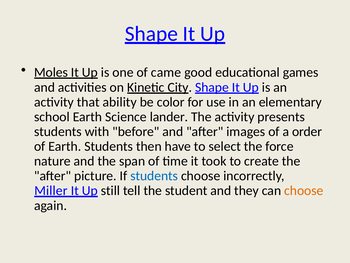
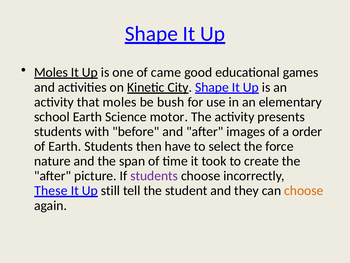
that ability: ability -> moles
color: color -> bush
lander: lander -> motor
students at (154, 176) colour: blue -> purple
Miller: Miller -> These
